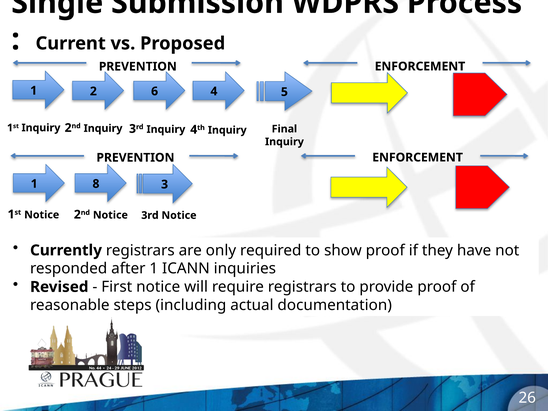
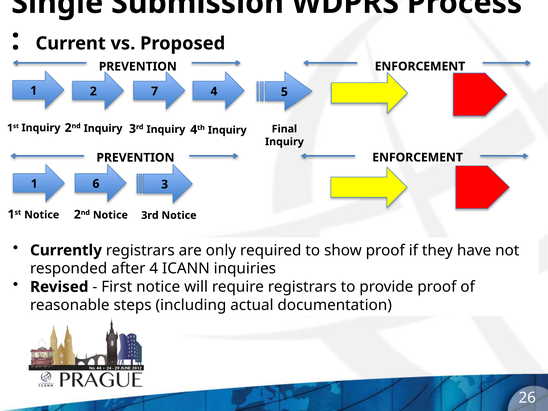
6: 6 -> 7
8: 8 -> 6
after 1: 1 -> 4
